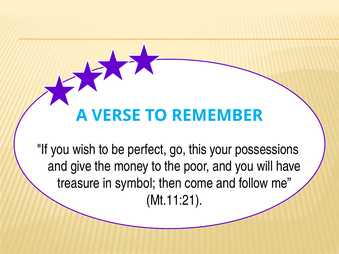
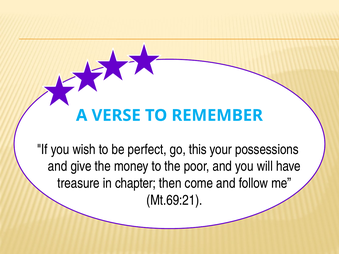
symbol: symbol -> chapter
Mt.11:21: Mt.11:21 -> Mt.69:21
